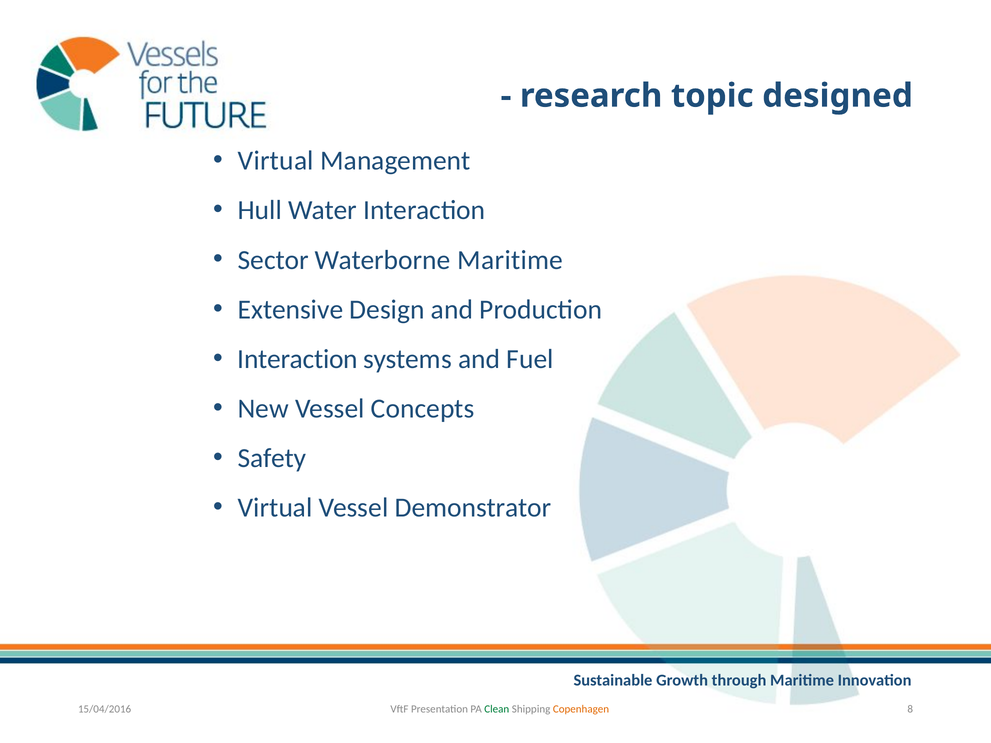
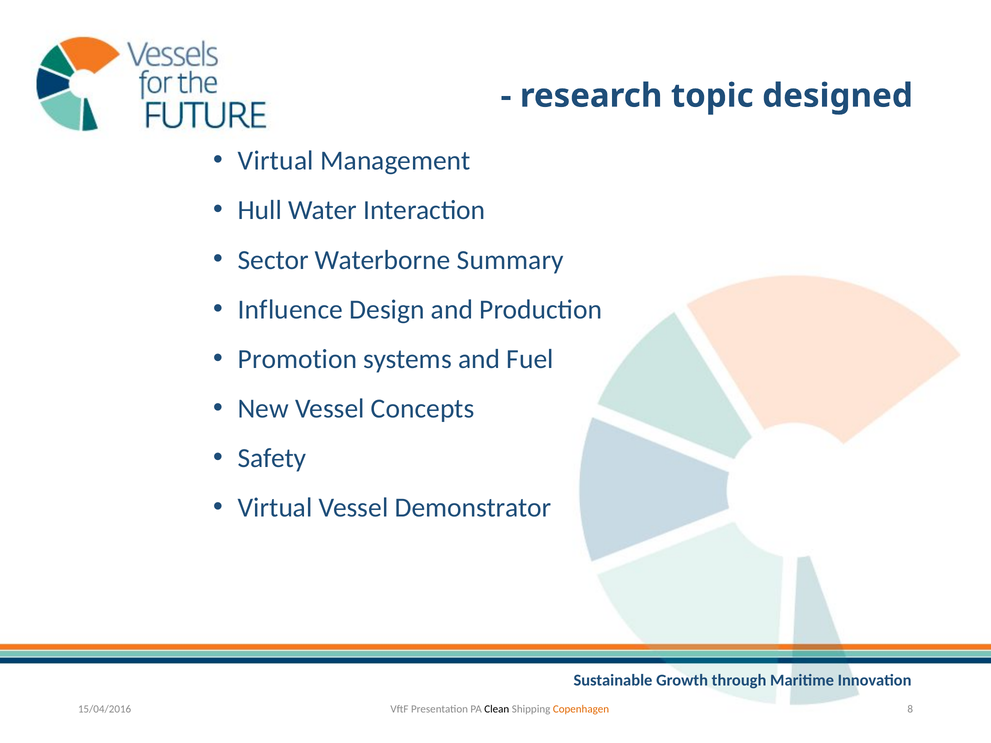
Waterborne Maritime: Maritime -> Summary
Extensive: Extensive -> Influence
Interaction at (298, 359): Interaction -> Promotion
Clean colour: green -> black
